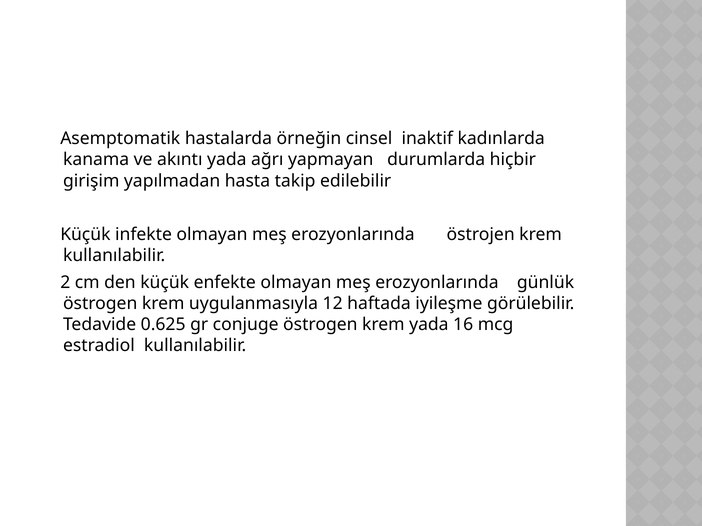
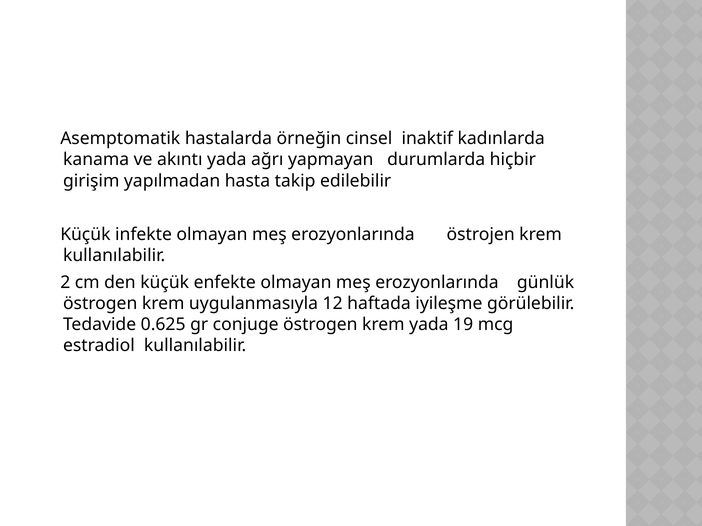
16: 16 -> 19
